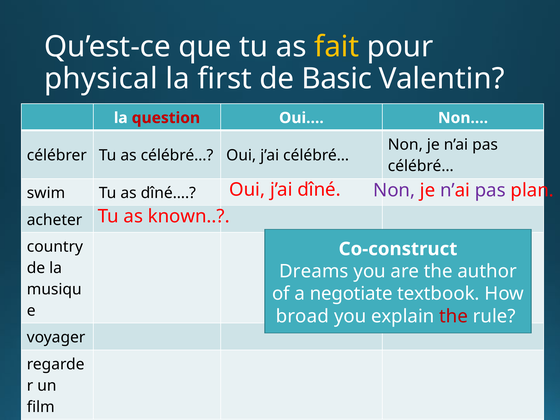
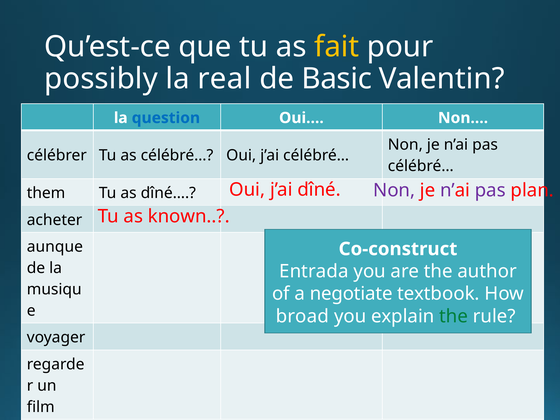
physical: physical -> possibly
first: first -> real
question colour: red -> blue
swim: swim -> them
country: country -> aunque
Dreams: Dreams -> Entrada
the at (454, 316) colour: red -> green
